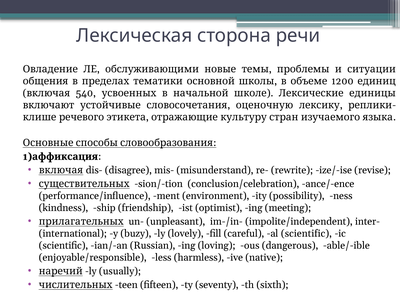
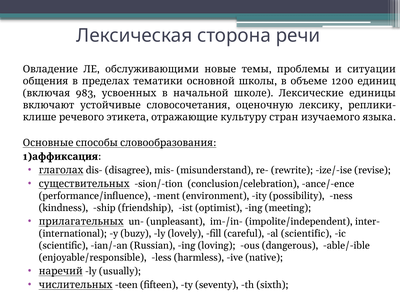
540: 540 -> 983
включая at (61, 170): включая -> глаголах
